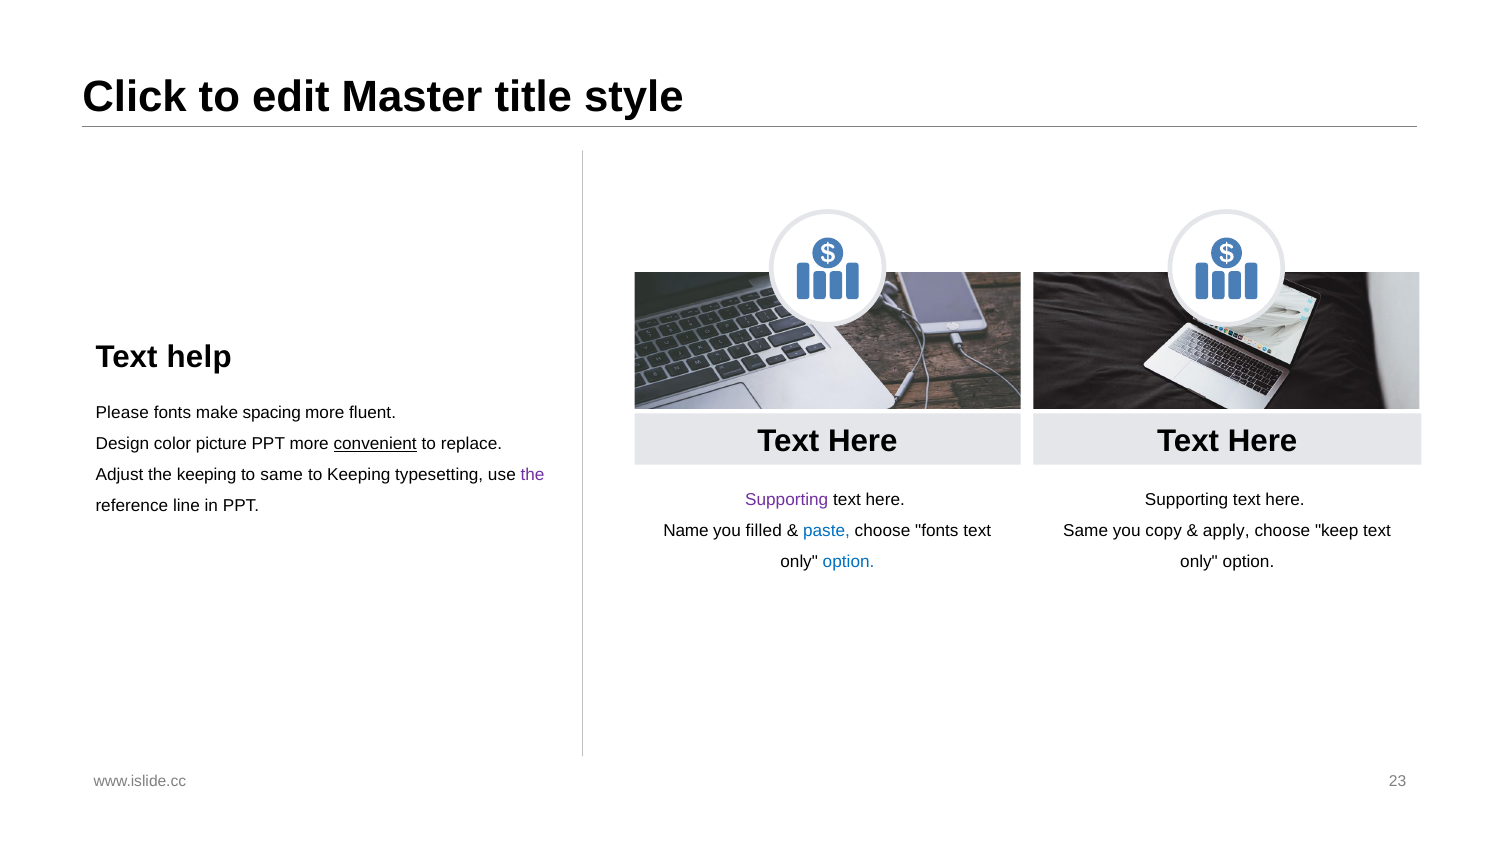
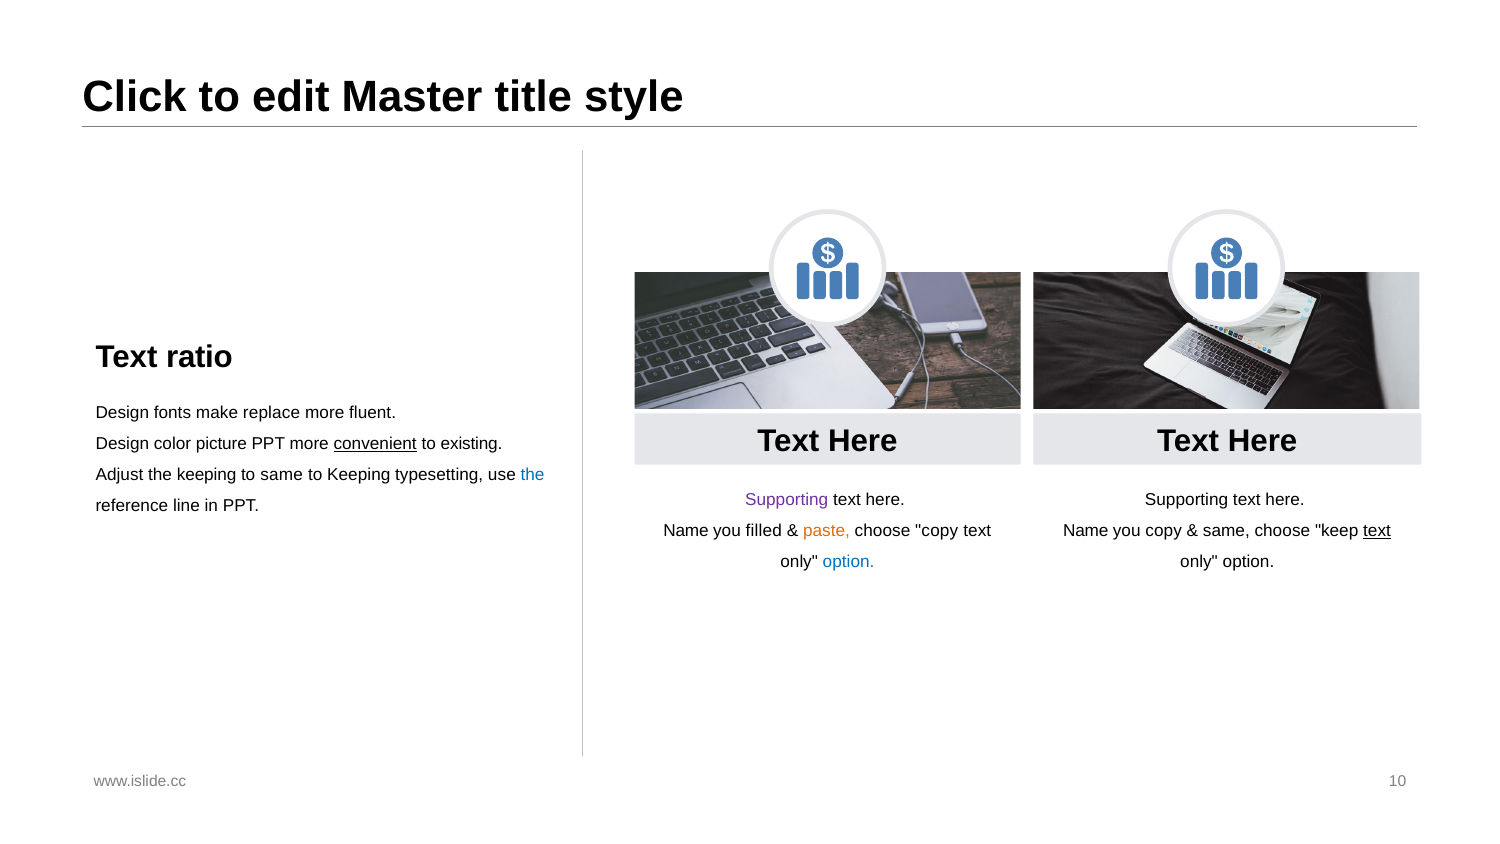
help: help -> ratio
Please at (122, 413): Please -> Design
spacing: spacing -> replace
replace: replace -> existing
the at (532, 475) colour: purple -> blue
paste colour: blue -> orange
choose fonts: fonts -> copy
Same at (1086, 531): Same -> Name
apply at (1226, 531): apply -> same
text at (1377, 531) underline: none -> present
23: 23 -> 10
